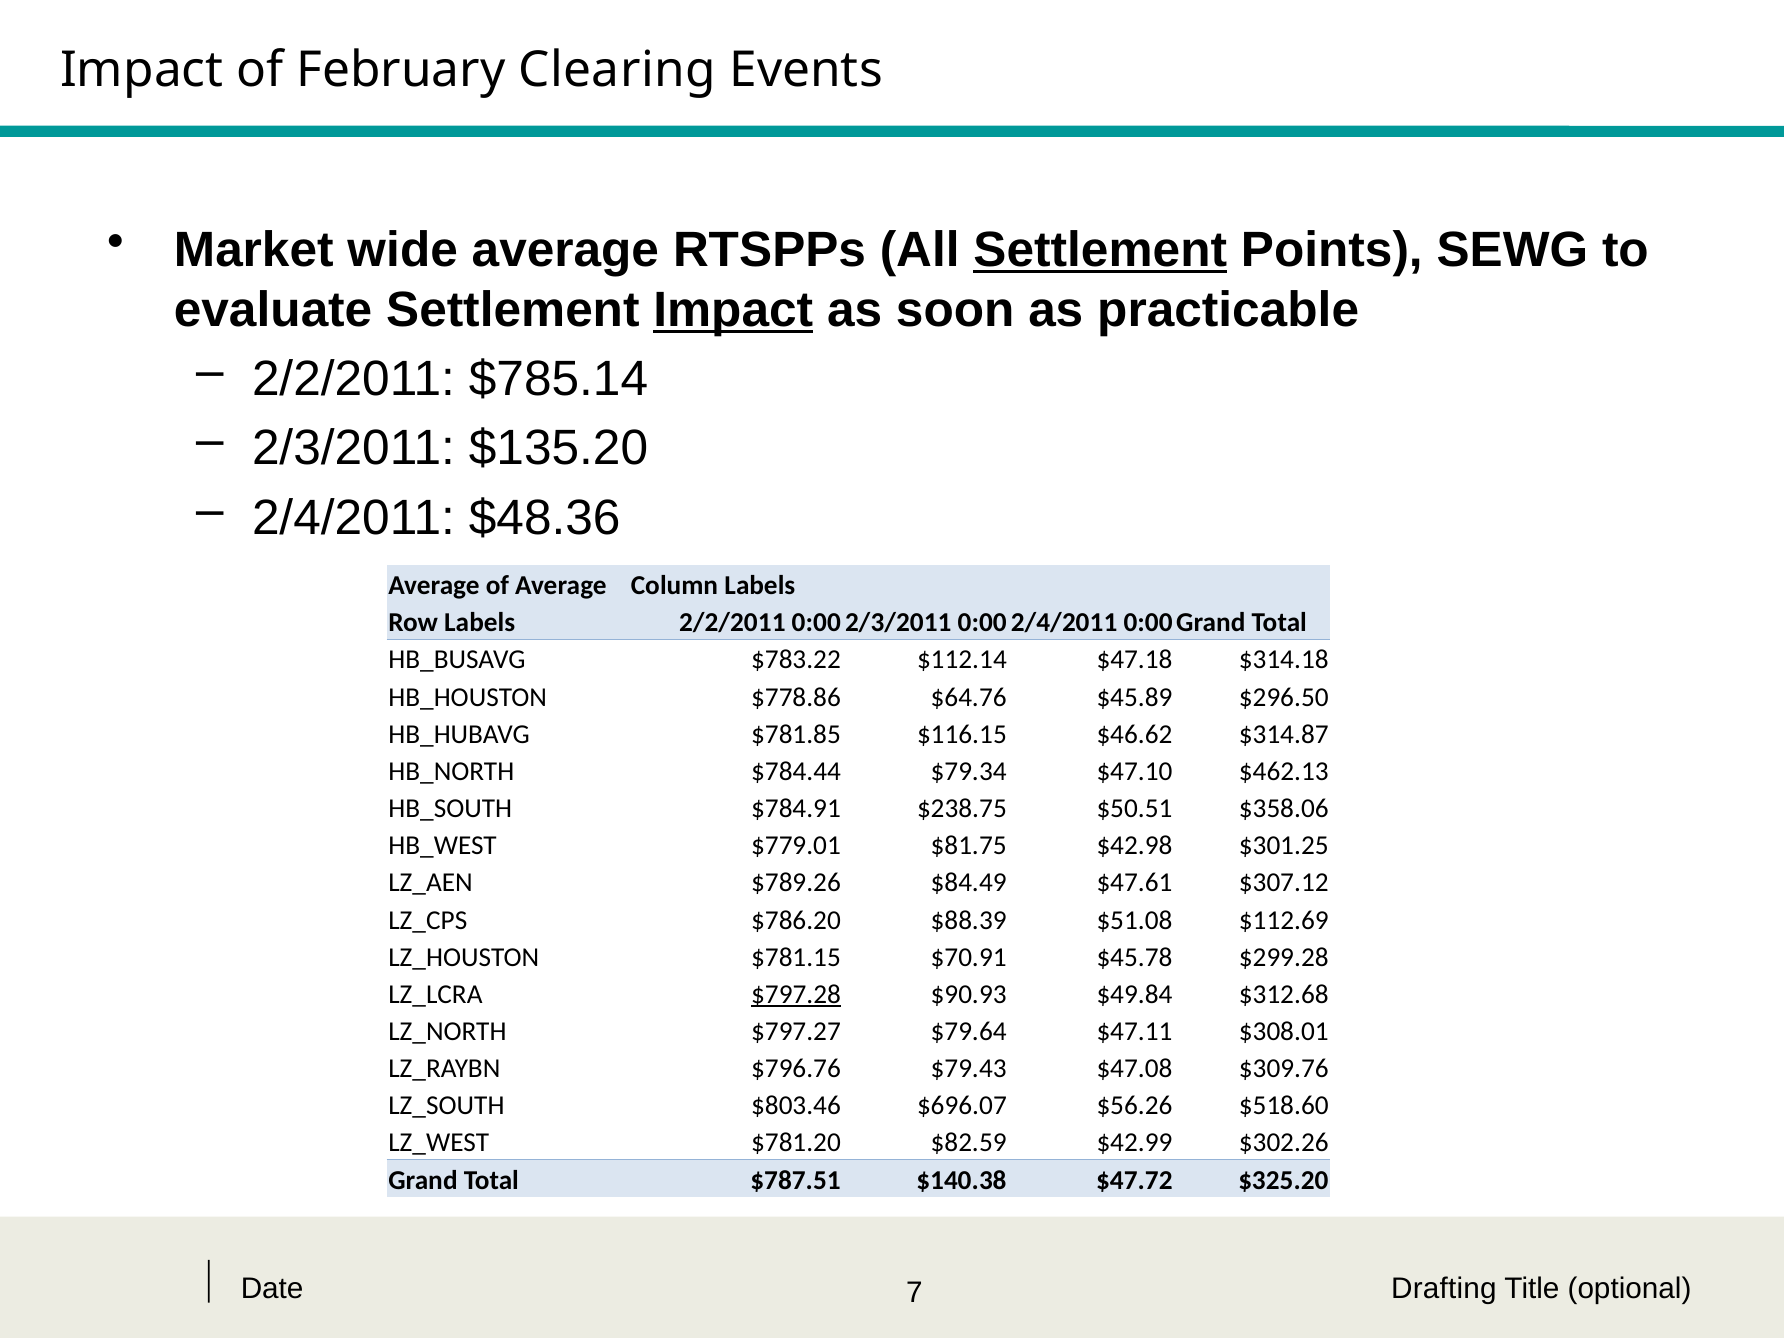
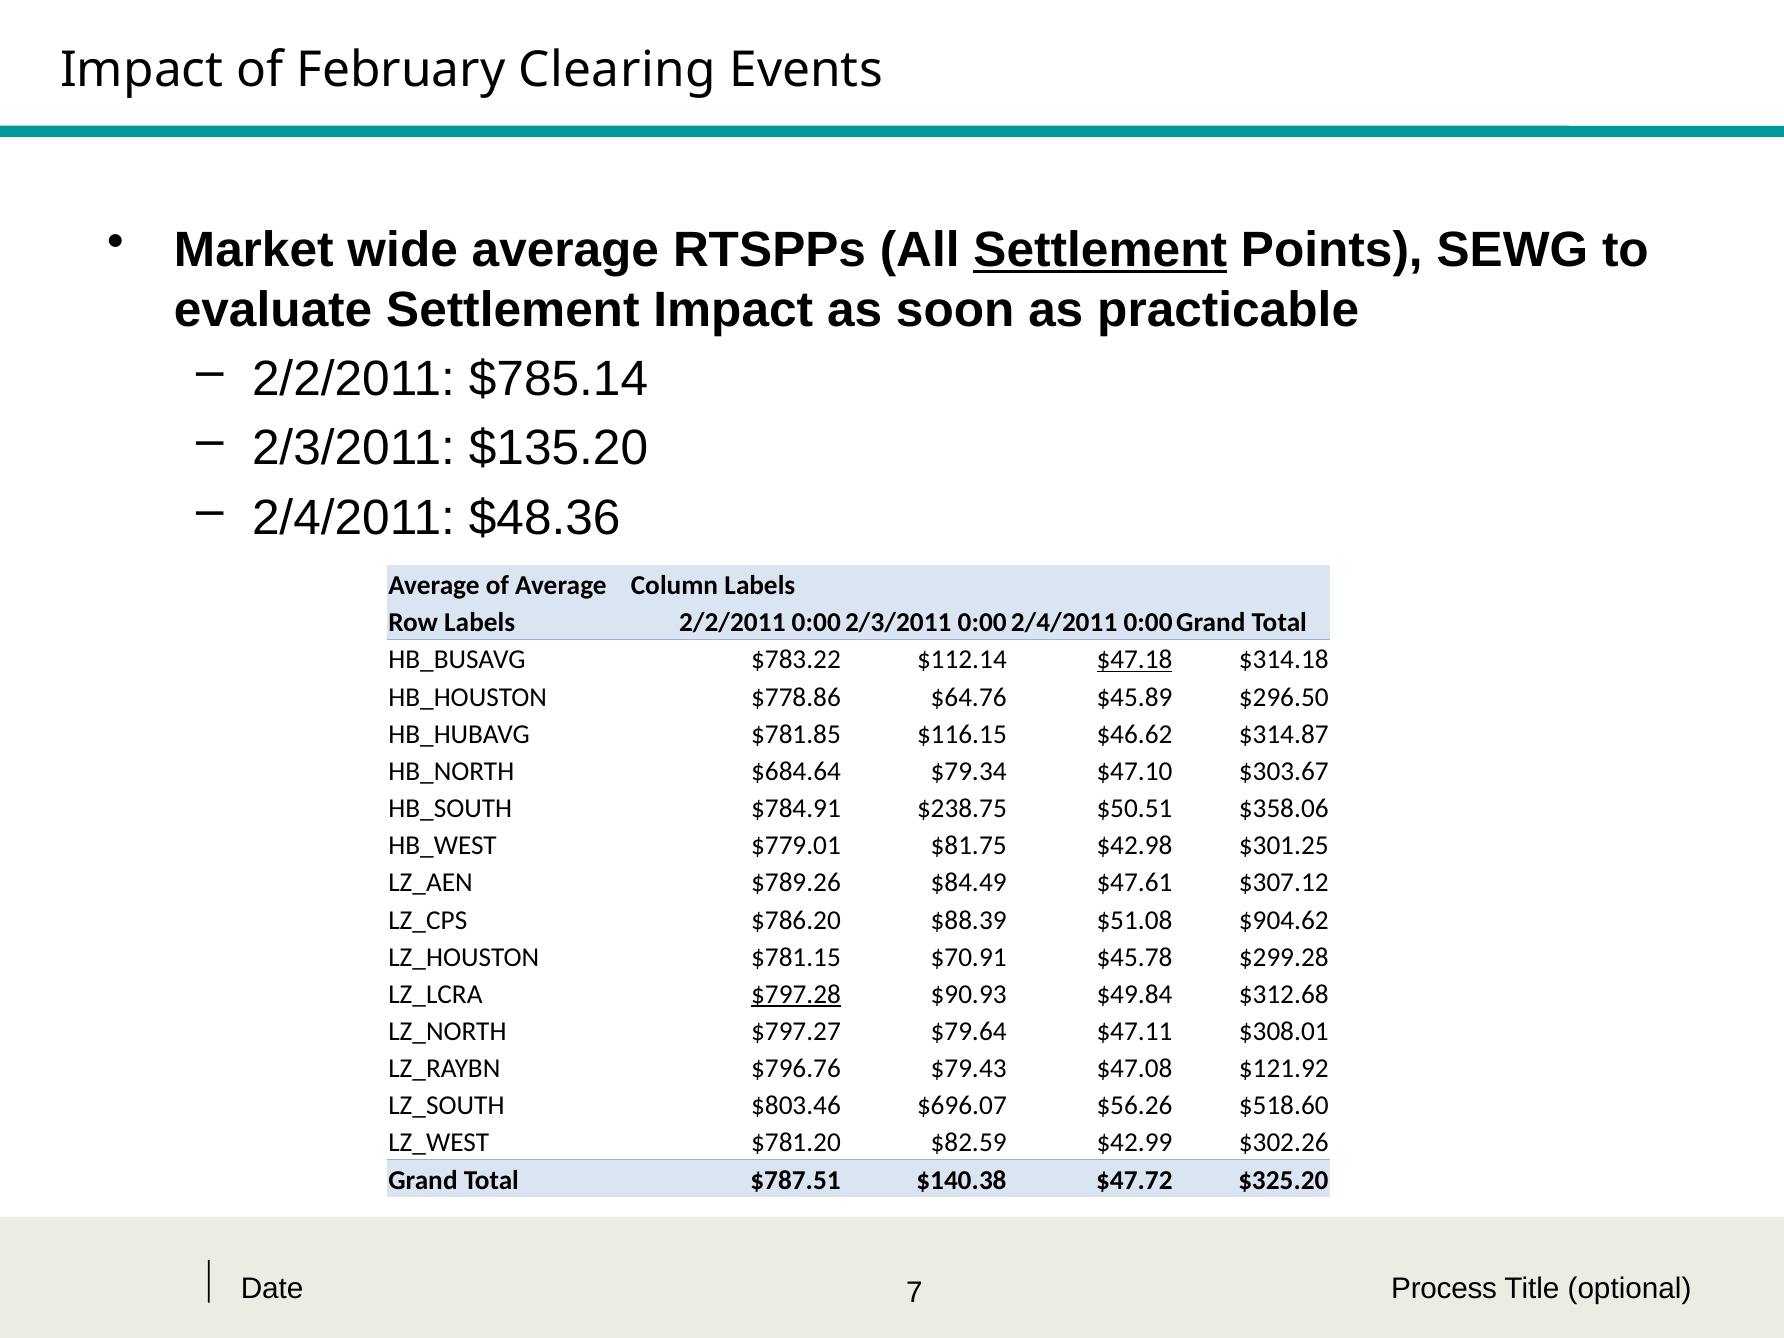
Impact at (733, 310) underline: present -> none
$47.18 underline: none -> present
$784.44: $784.44 -> $684.64
$462.13: $462.13 -> $303.67
$112.69: $112.69 -> $904.62
$309.76: $309.76 -> $121.92
Drafting: Drafting -> Process
